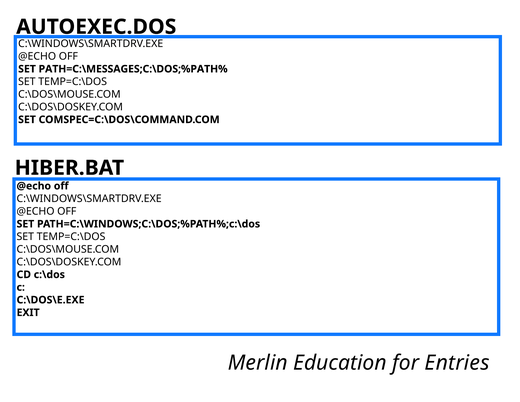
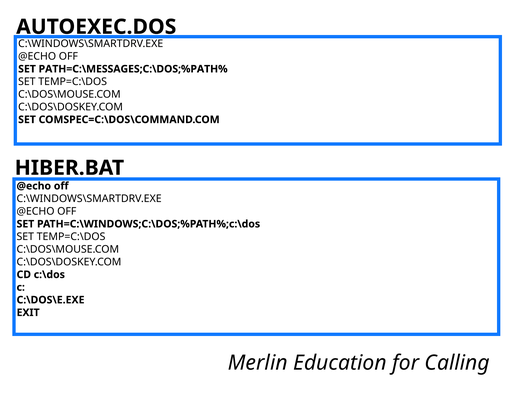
Entries: Entries -> Calling
